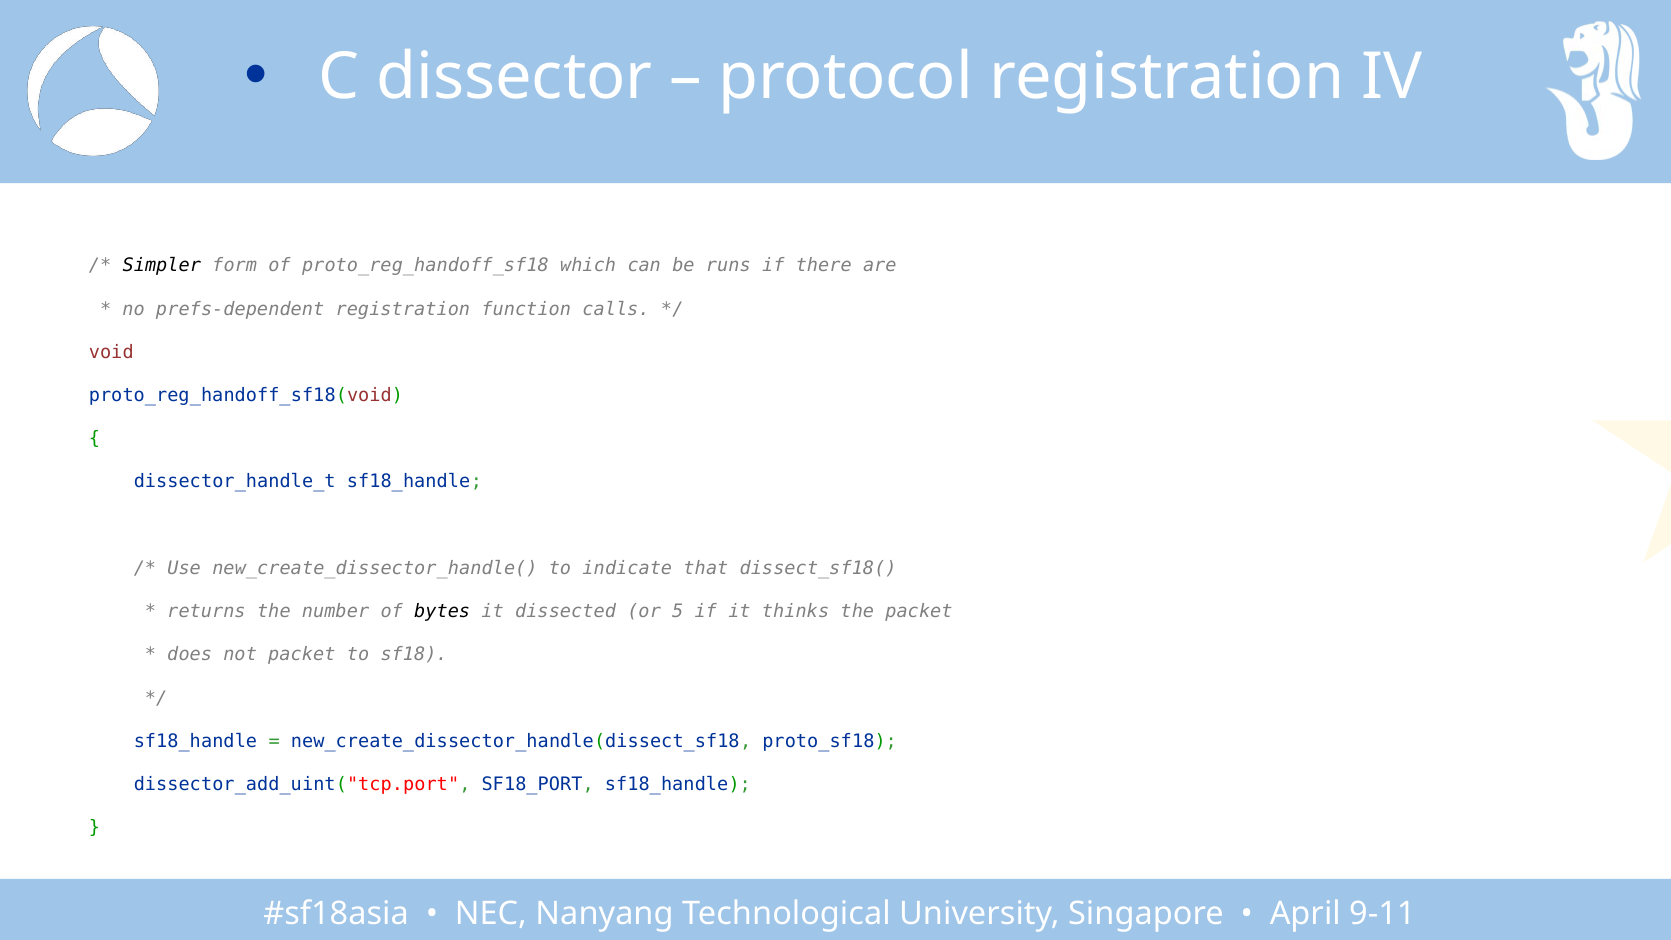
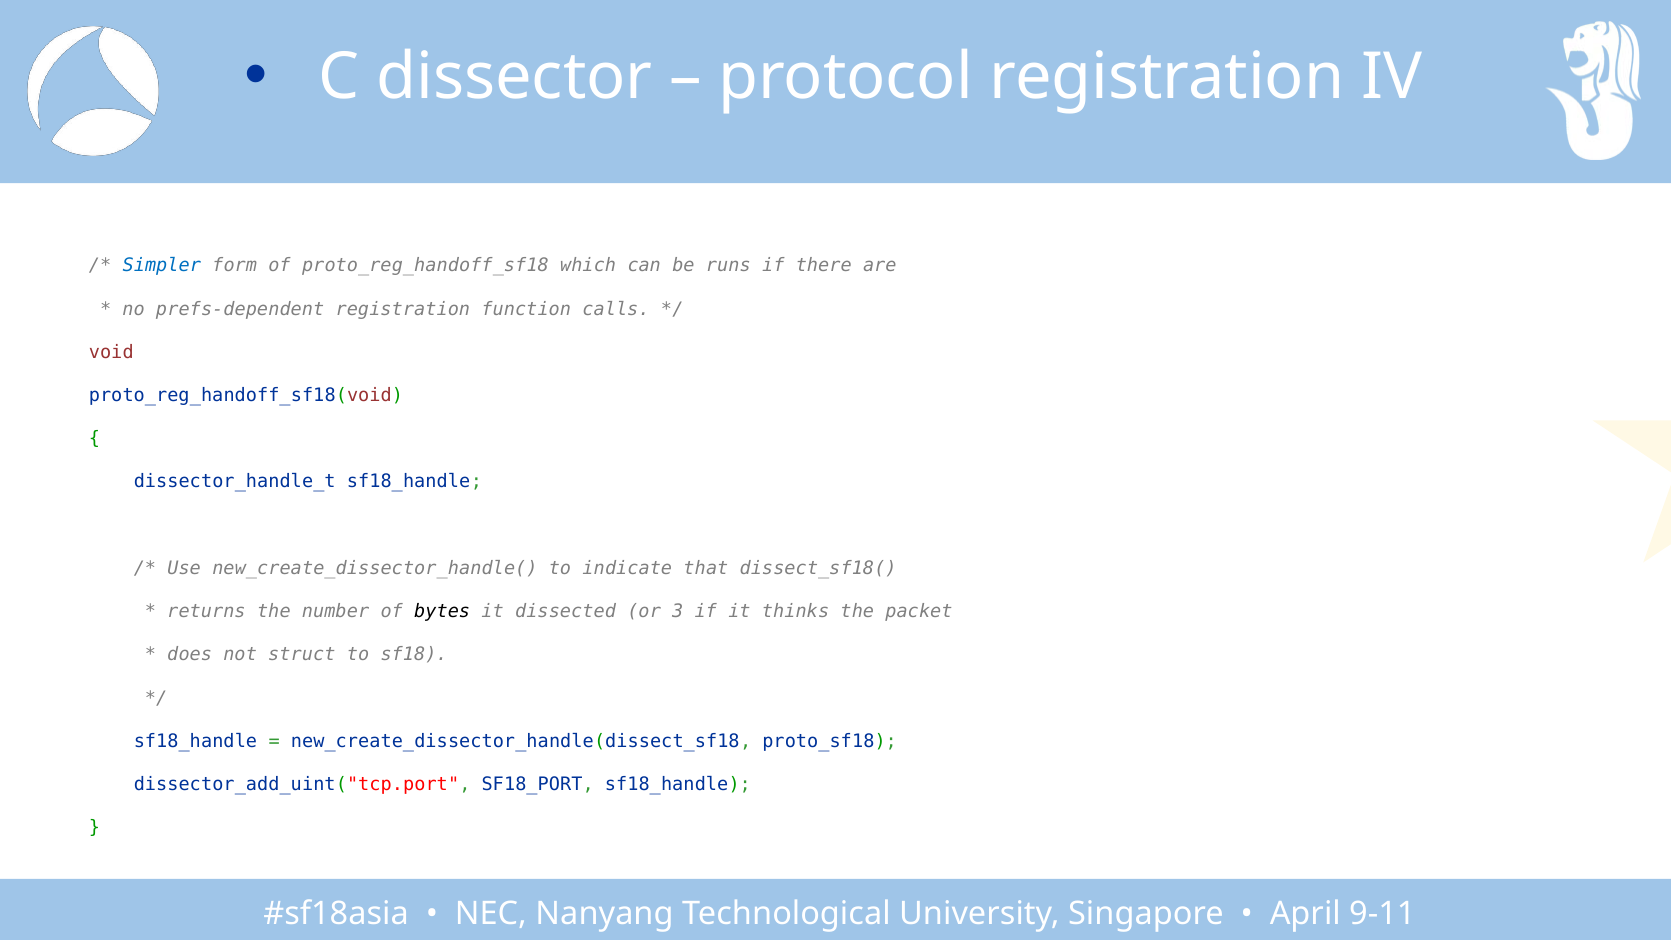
Simpler colour: black -> blue
5: 5 -> 3
not packet: packet -> struct
